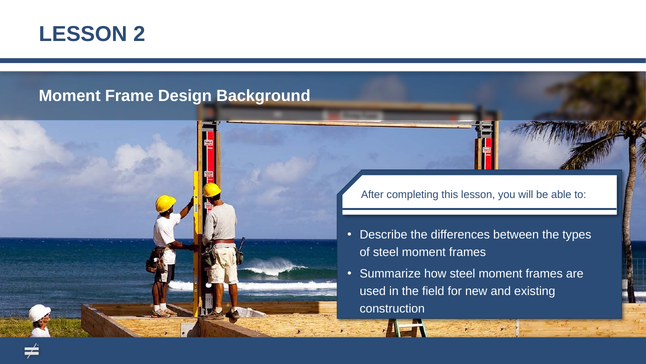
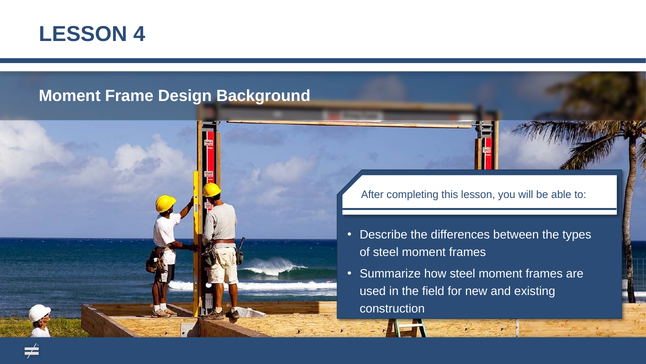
2: 2 -> 4
